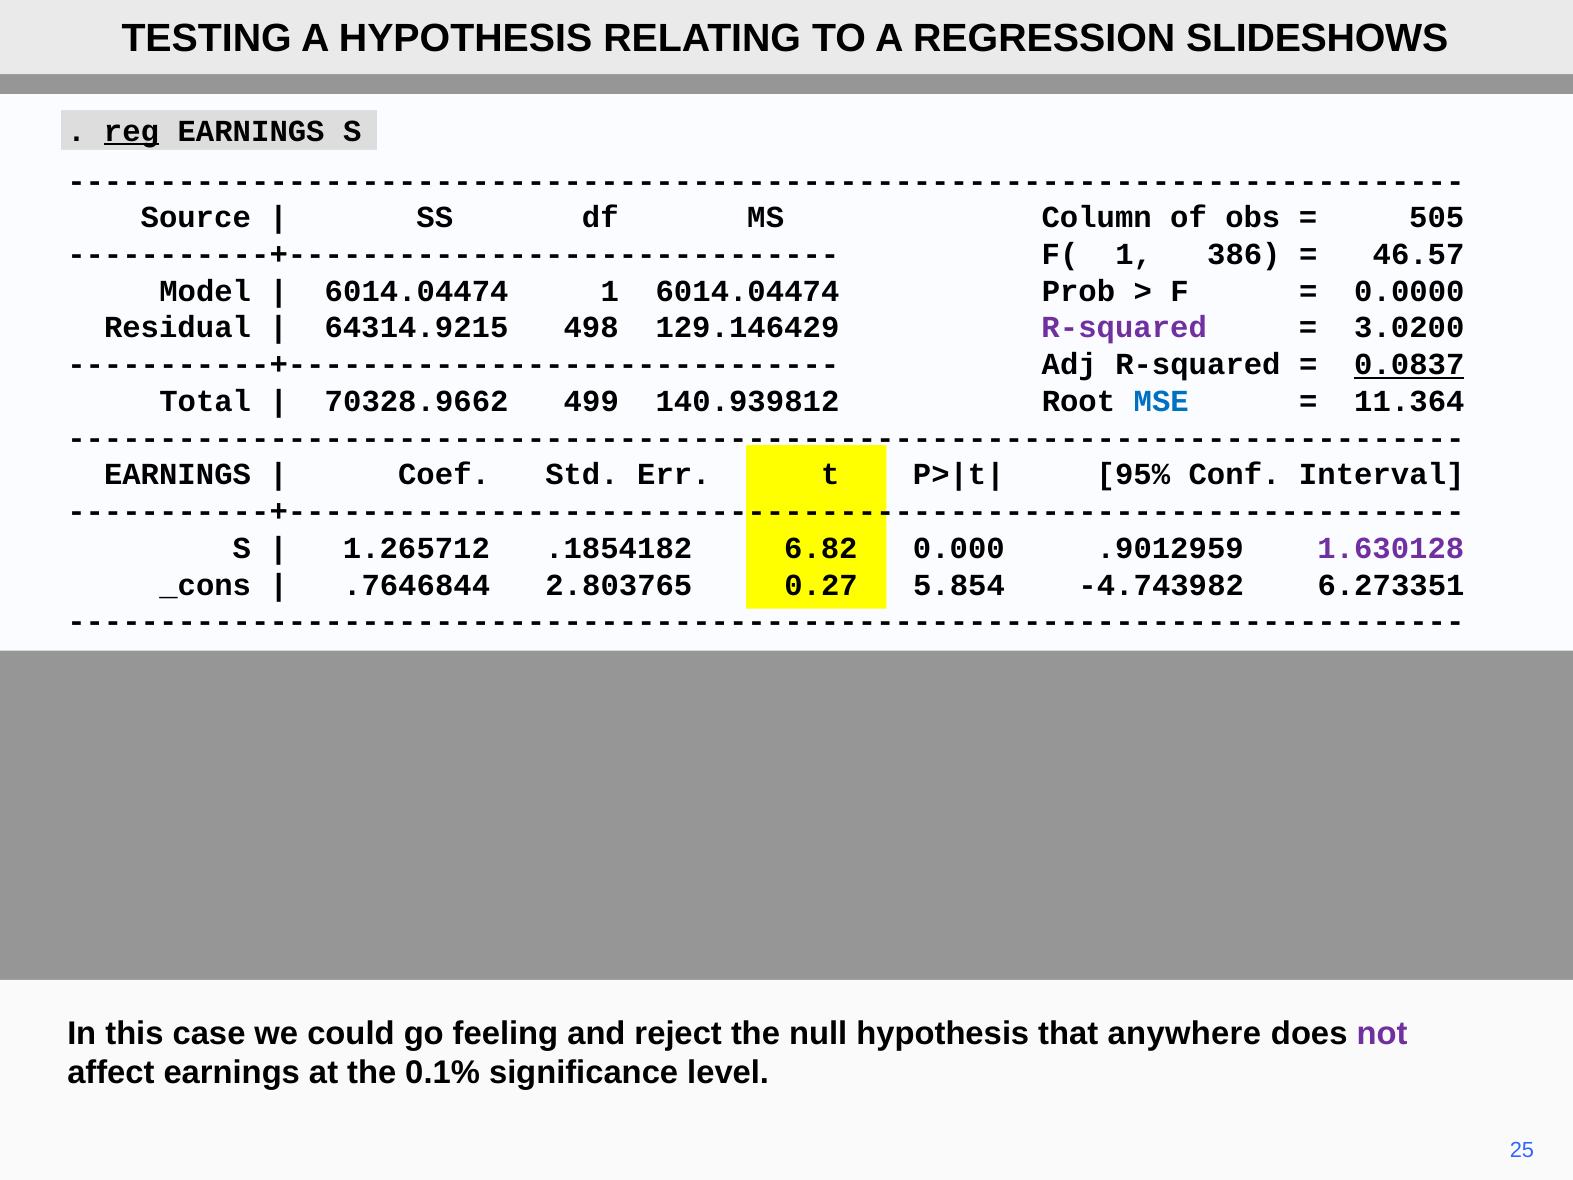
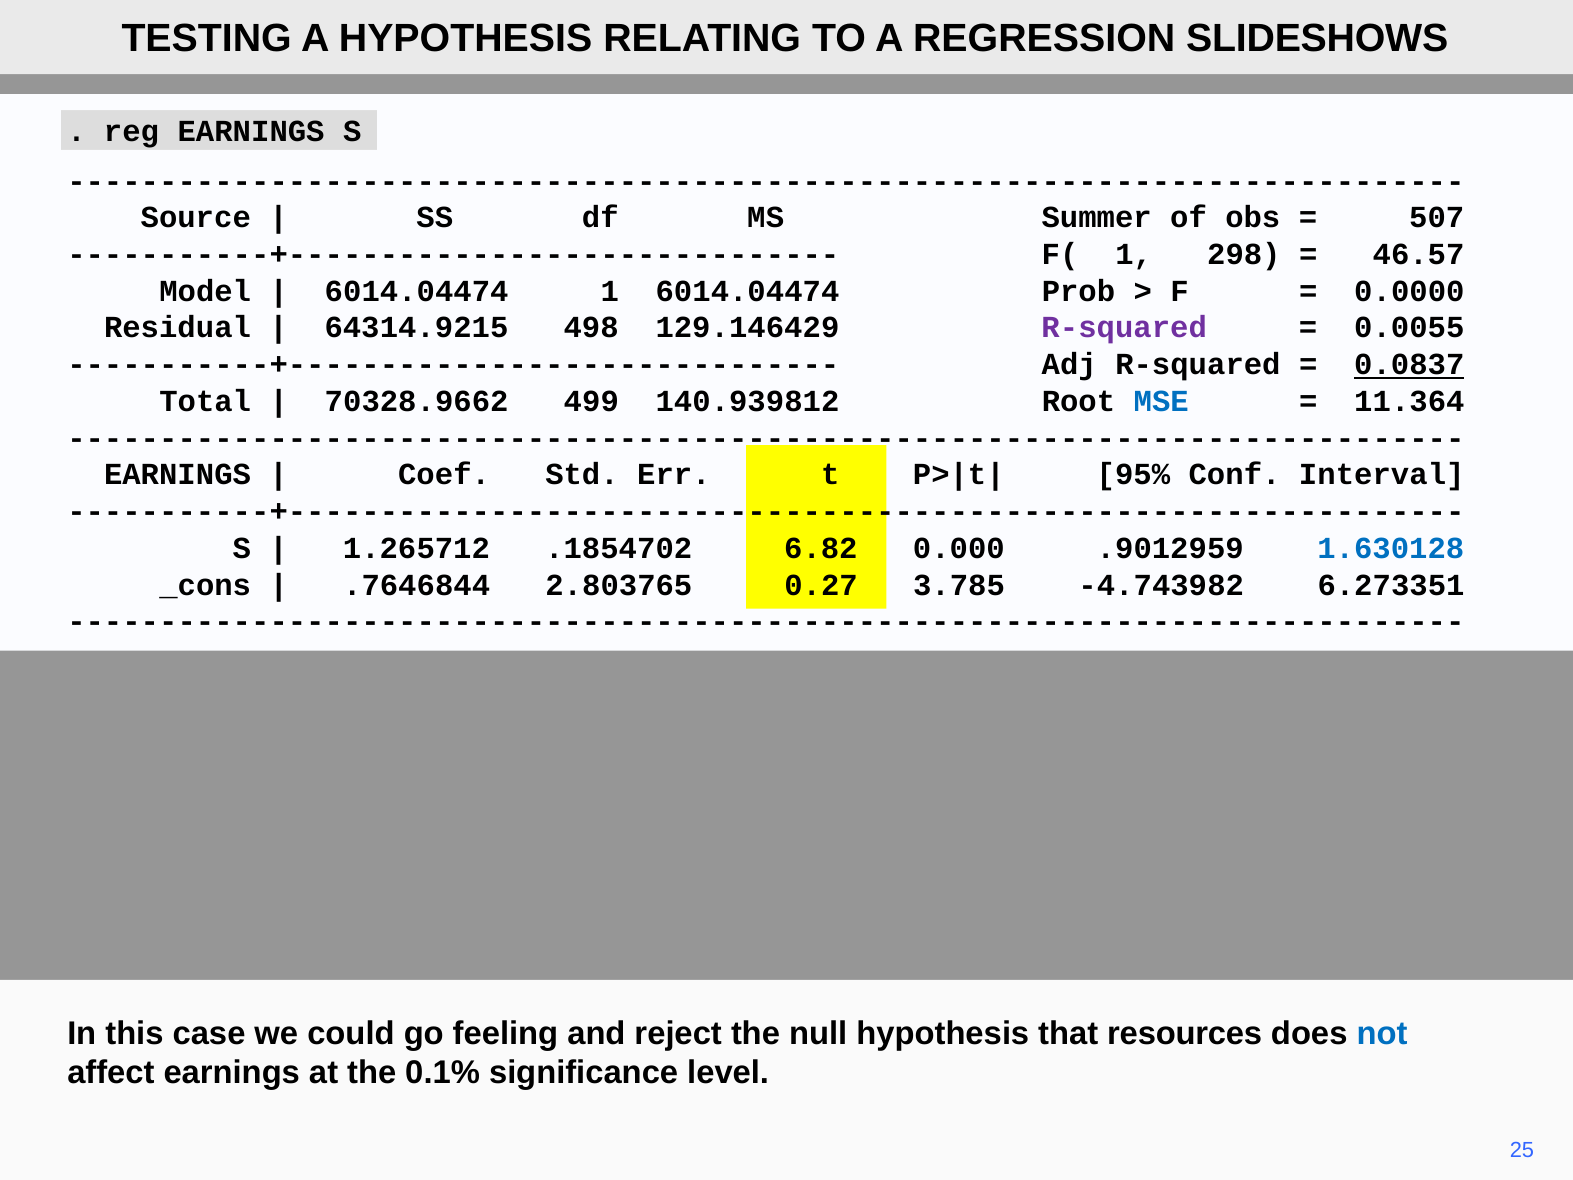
reg underline: present -> none
Column: Column -> Summer
505: 505 -> 507
386: 386 -> 298
3.0200: 3.0200 -> 0.0055
.1854182: .1854182 -> .1854702
1.630128 colour: purple -> blue
5.854: 5.854 -> 3.785
anywhere: anywhere -> resources
not colour: purple -> blue
